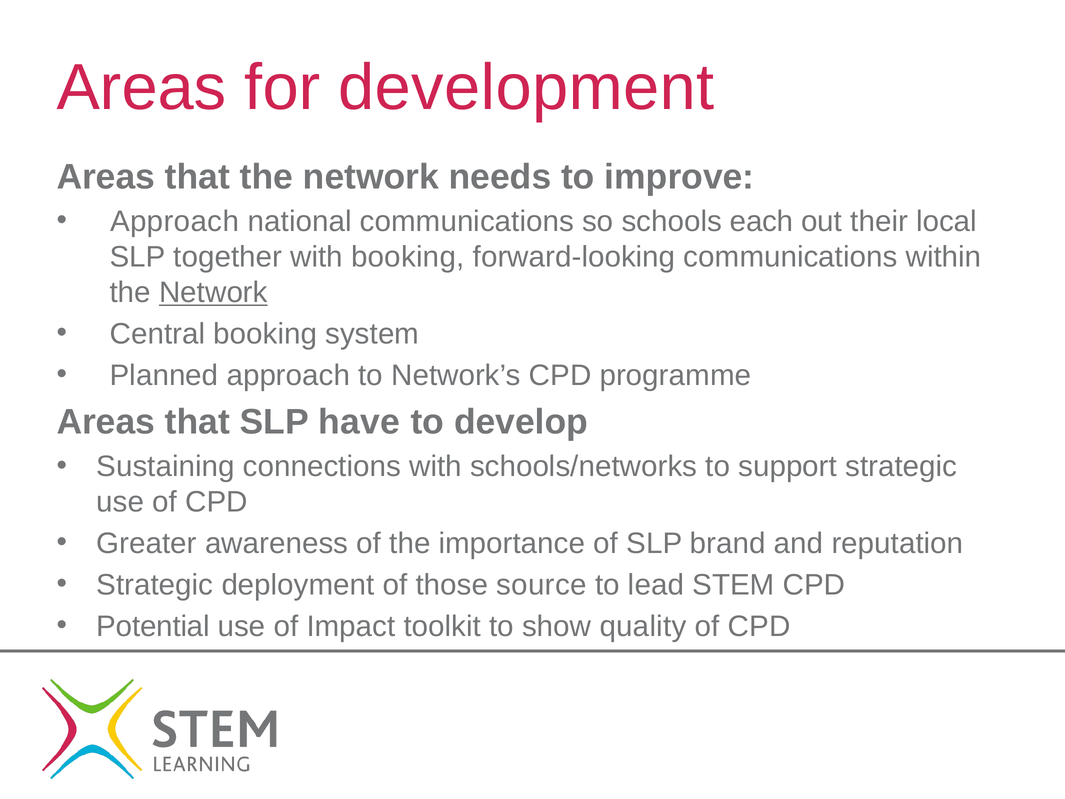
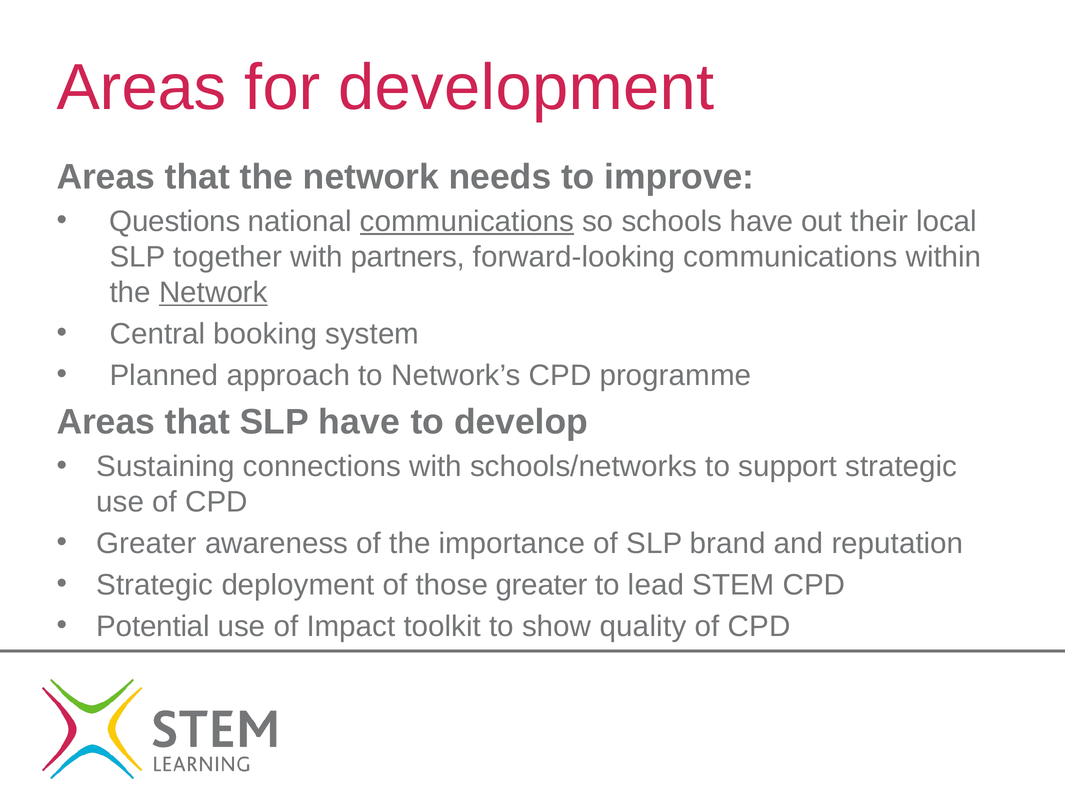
Approach at (175, 221): Approach -> Questions
communications at (467, 221) underline: none -> present
schools each: each -> have
with booking: booking -> partners
those source: source -> greater
